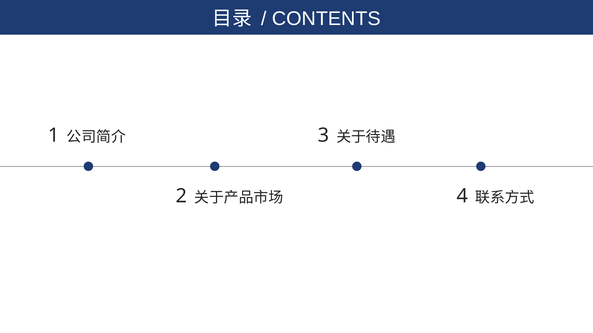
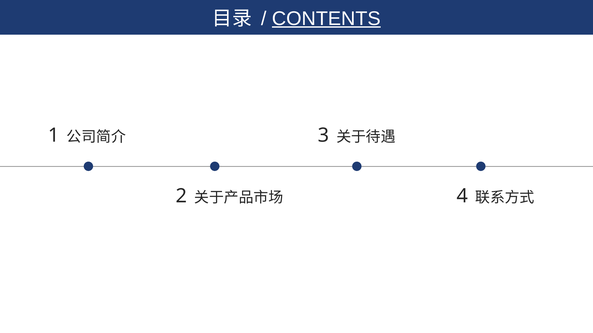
CONTENTS underline: none -> present
